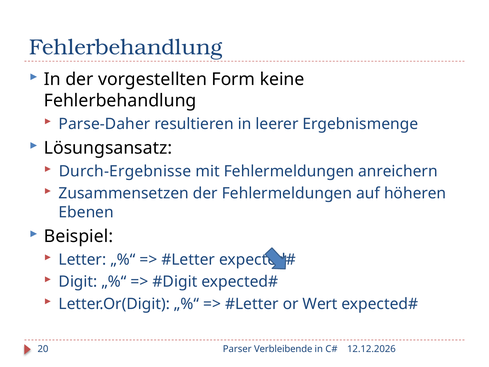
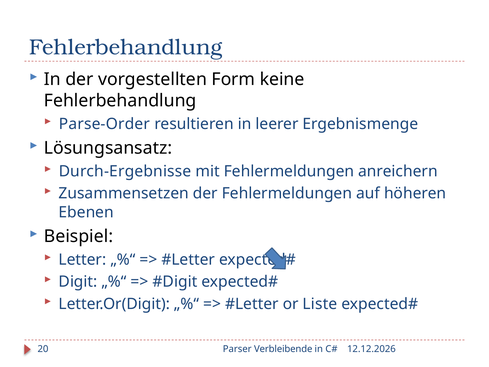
Parse-Daher: Parse-Daher -> Parse-Order
Wert: Wert -> Liste
